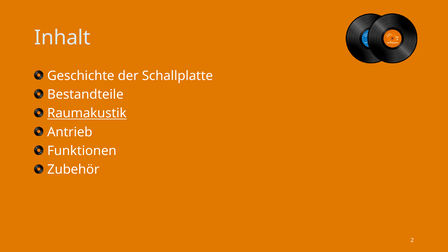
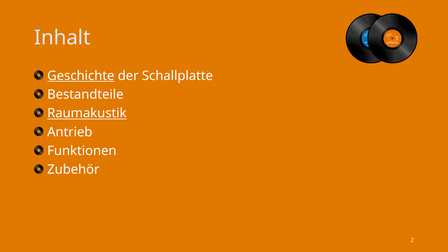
Geschichte underline: none -> present
